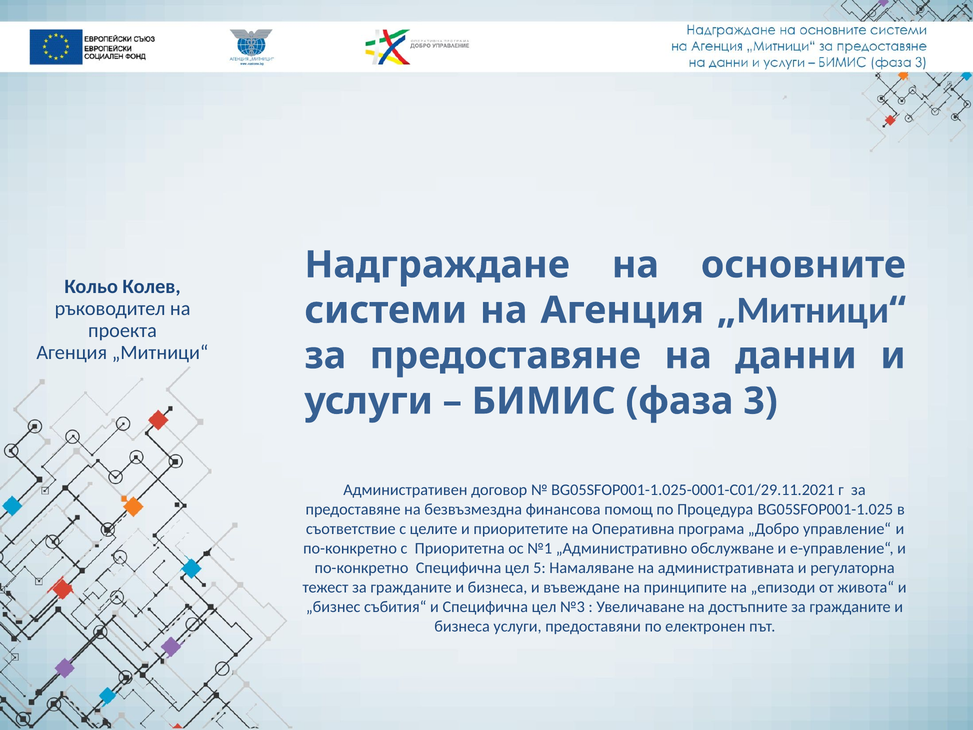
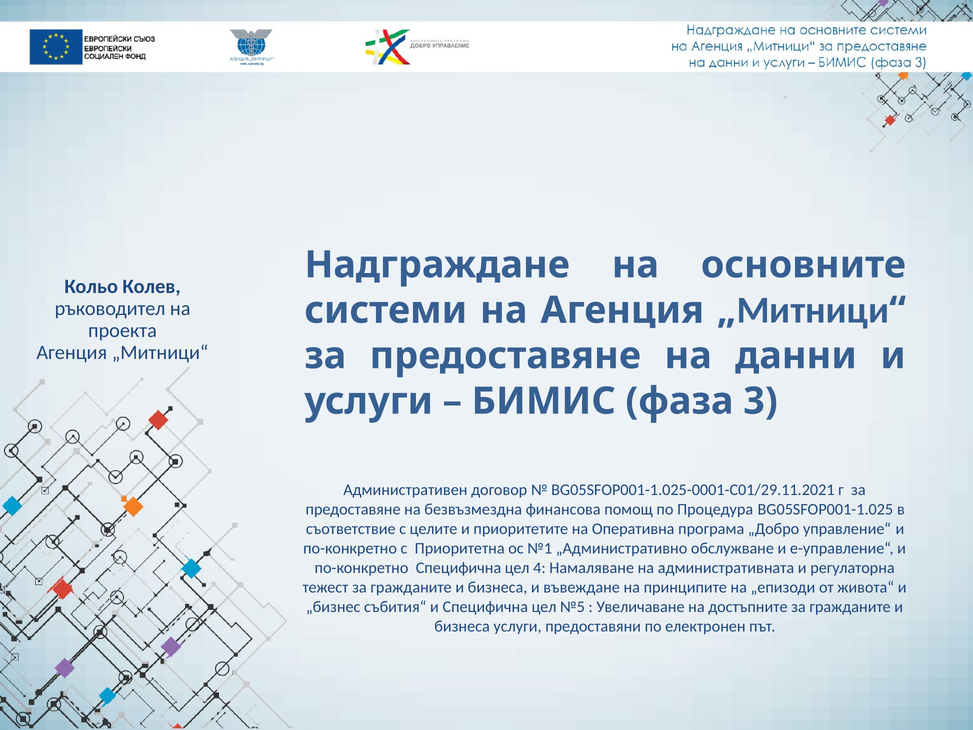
5: 5 -> 4
№3: №3 -> №5
